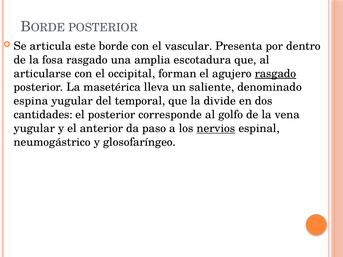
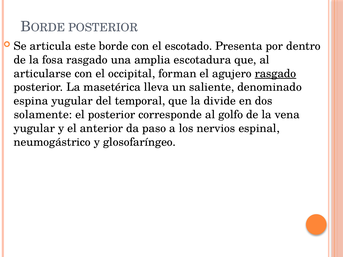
vascular: vascular -> escotado
cantidades: cantidades -> solamente
nervios underline: present -> none
